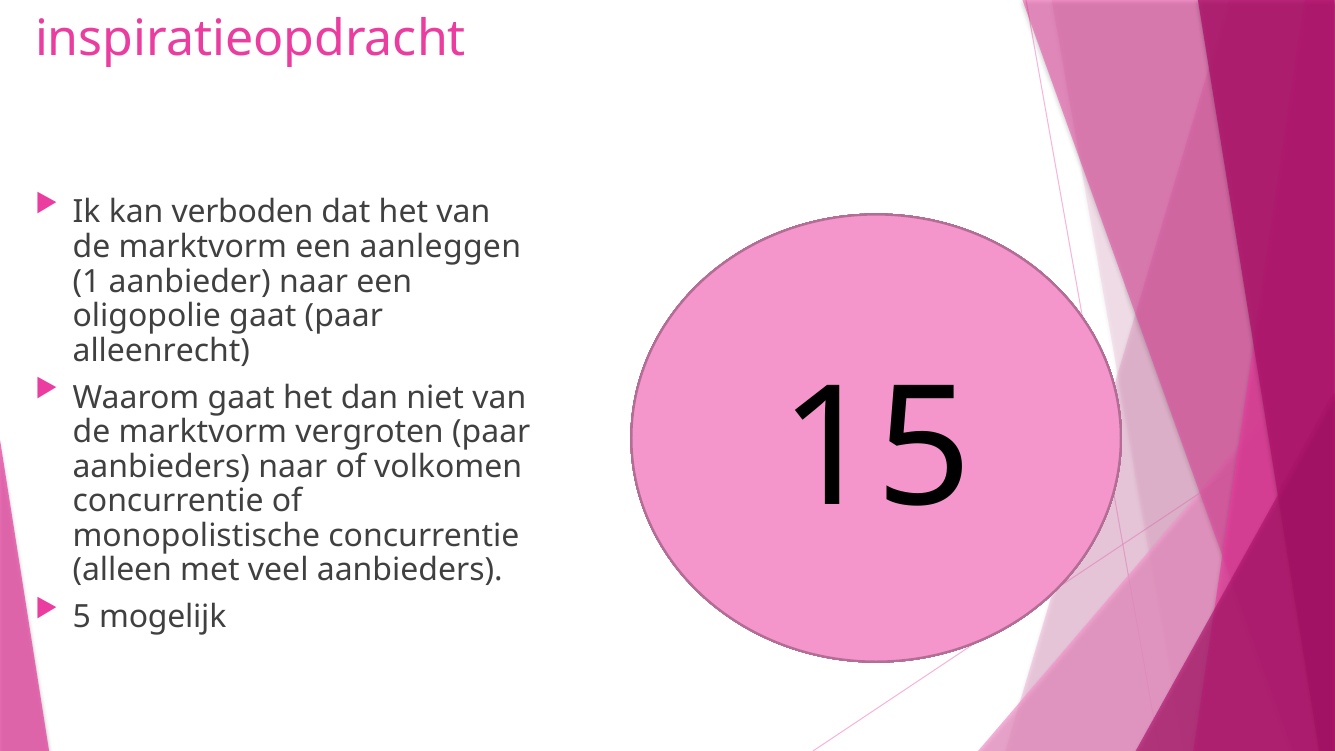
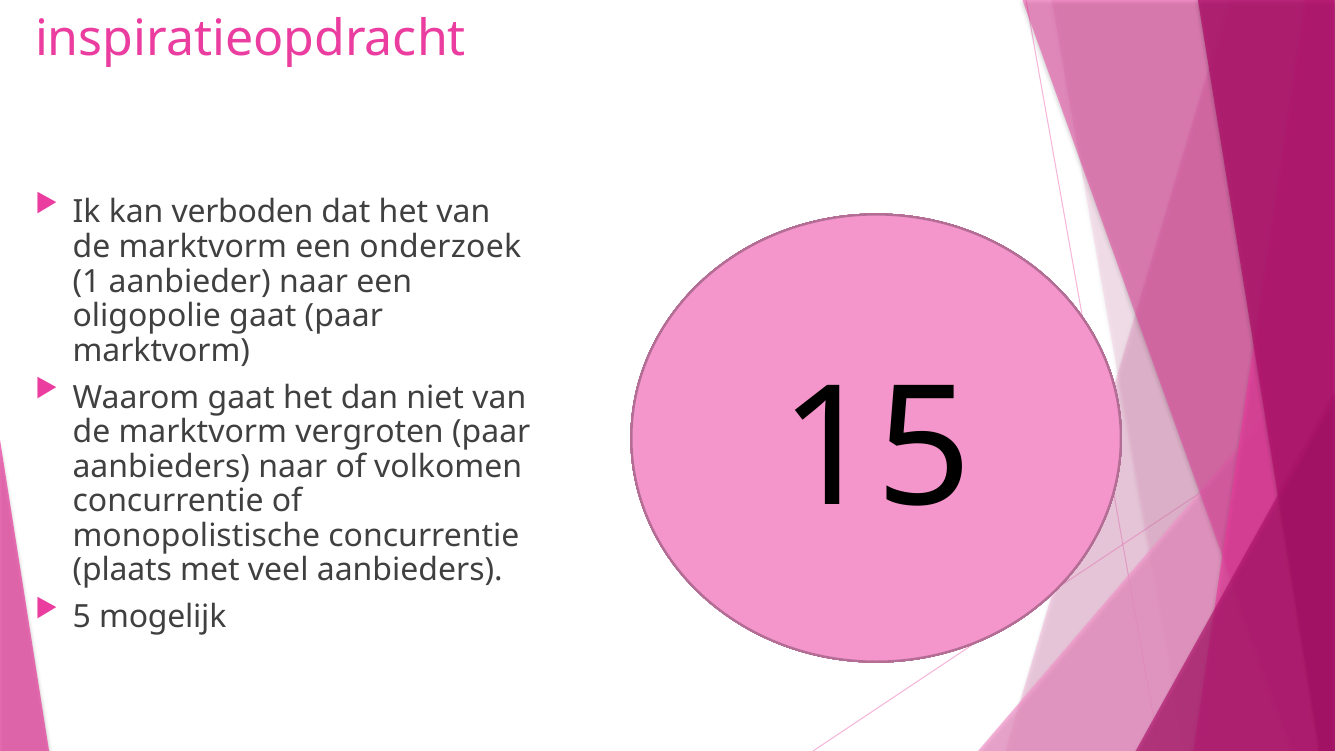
aanleggen: aanleggen -> onderzoek
alleenrecht at (161, 350): alleenrecht -> marktvorm
alleen: alleen -> plaats
